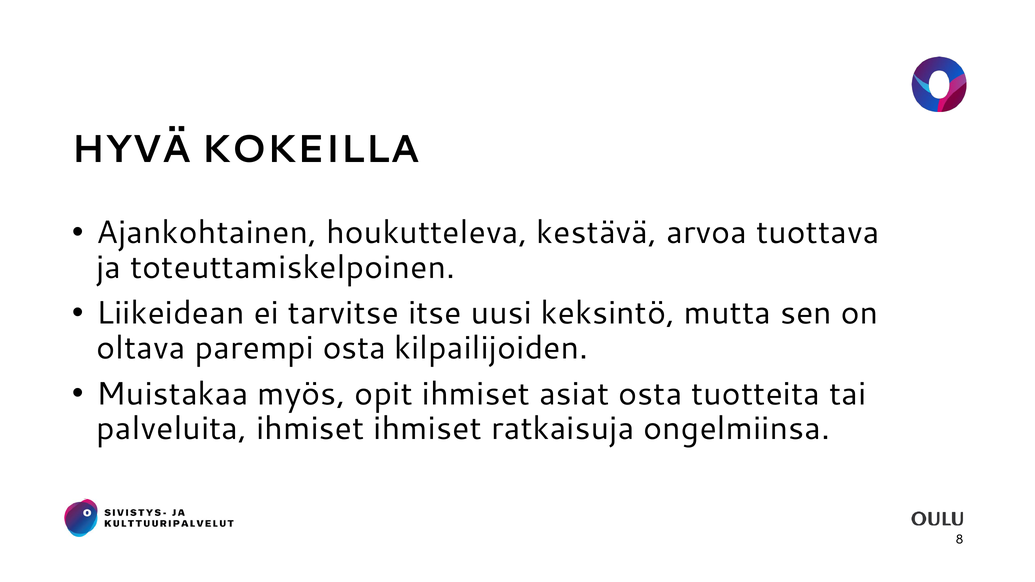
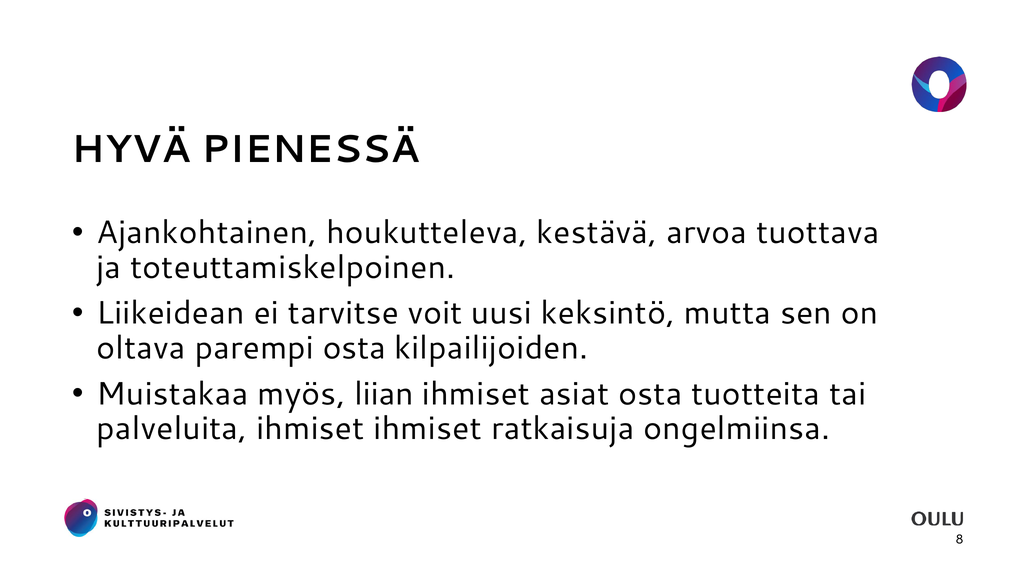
KOKEILLA: KOKEILLA -> PIENESSÄ
itse: itse -> voit
opit: opit -> liian
